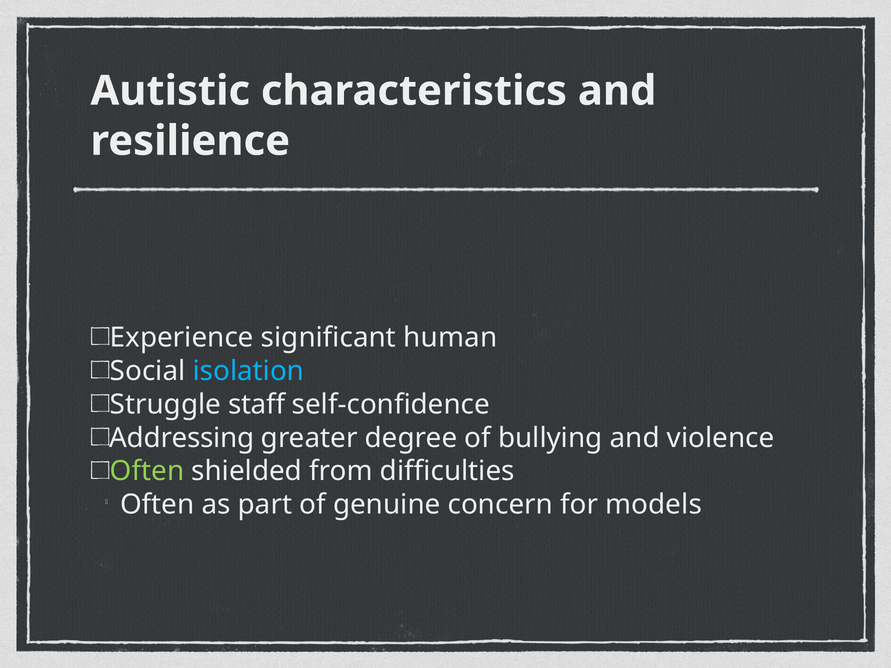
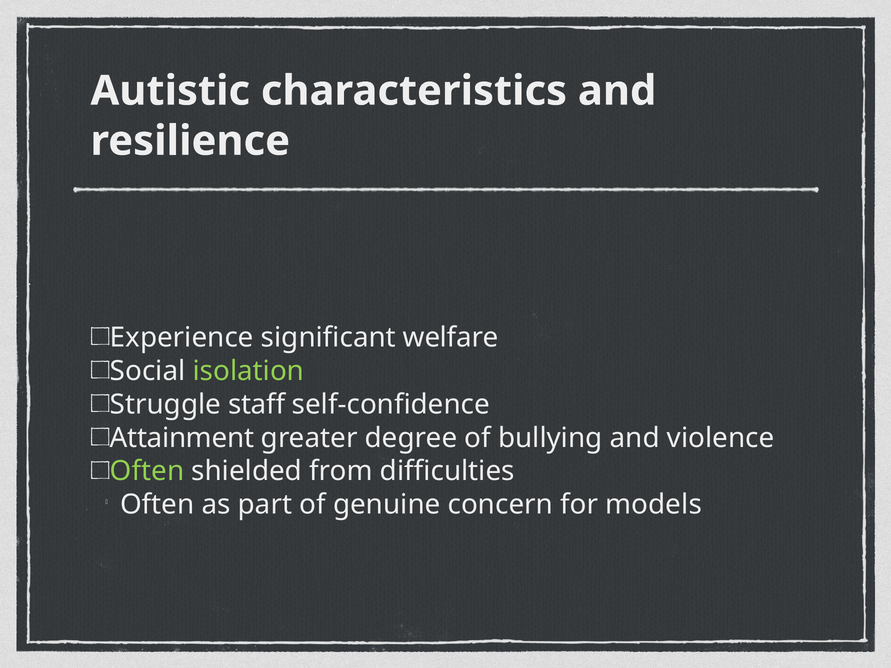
human: human -> welfare
isolation colour: light blue -> light green
Addressing: Addressing -> Attainment
